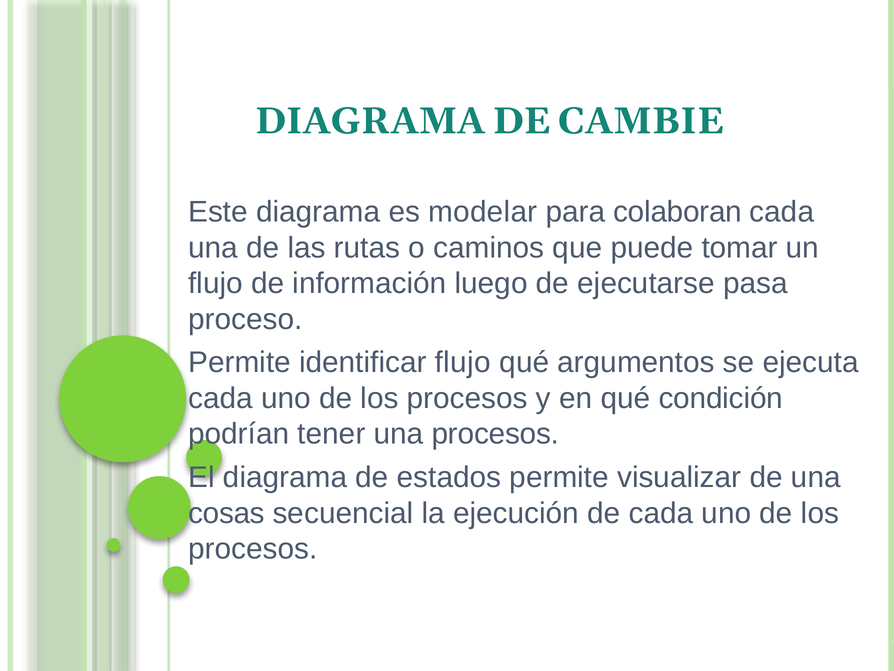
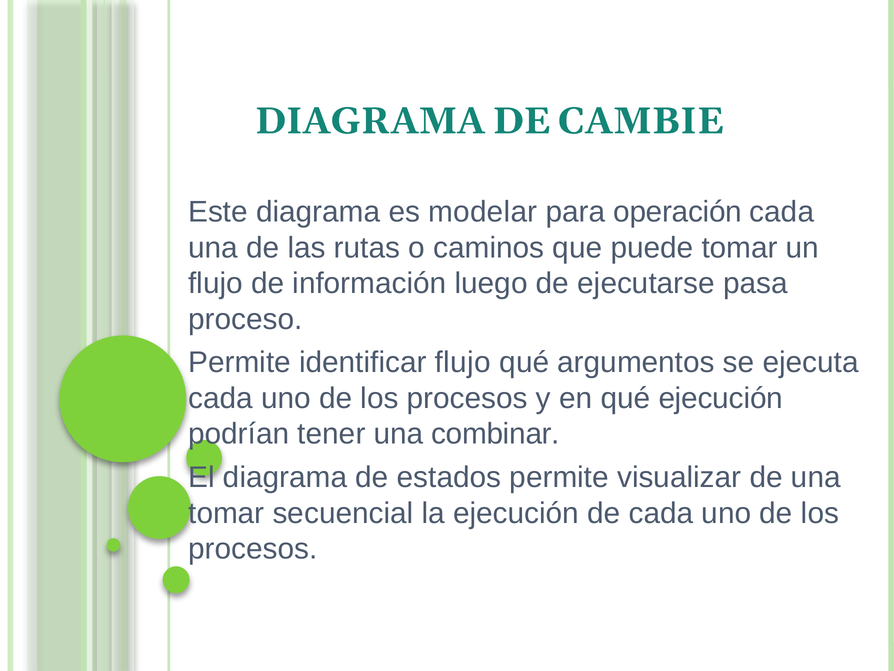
colaboran: colaboran -> operación
qué condición: condición -> ejecución
una procesos: procesos -> combinar
cosas at (226, 513): cosas -> tomar
